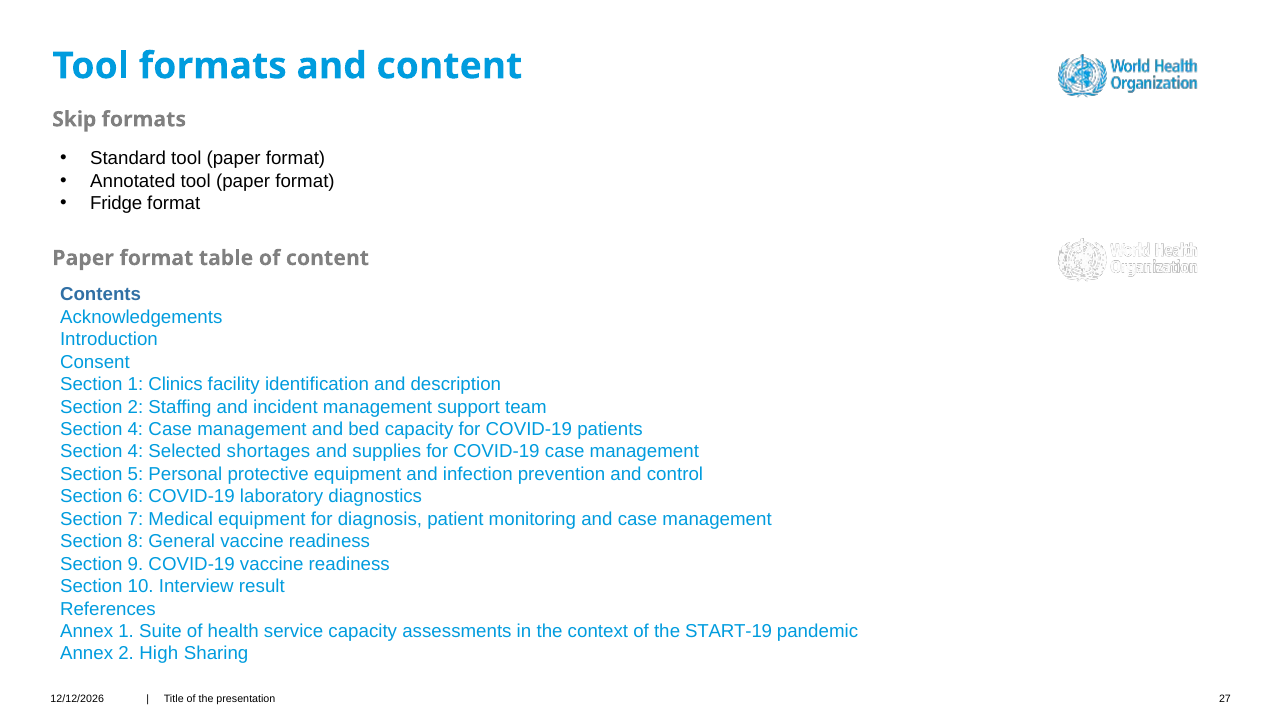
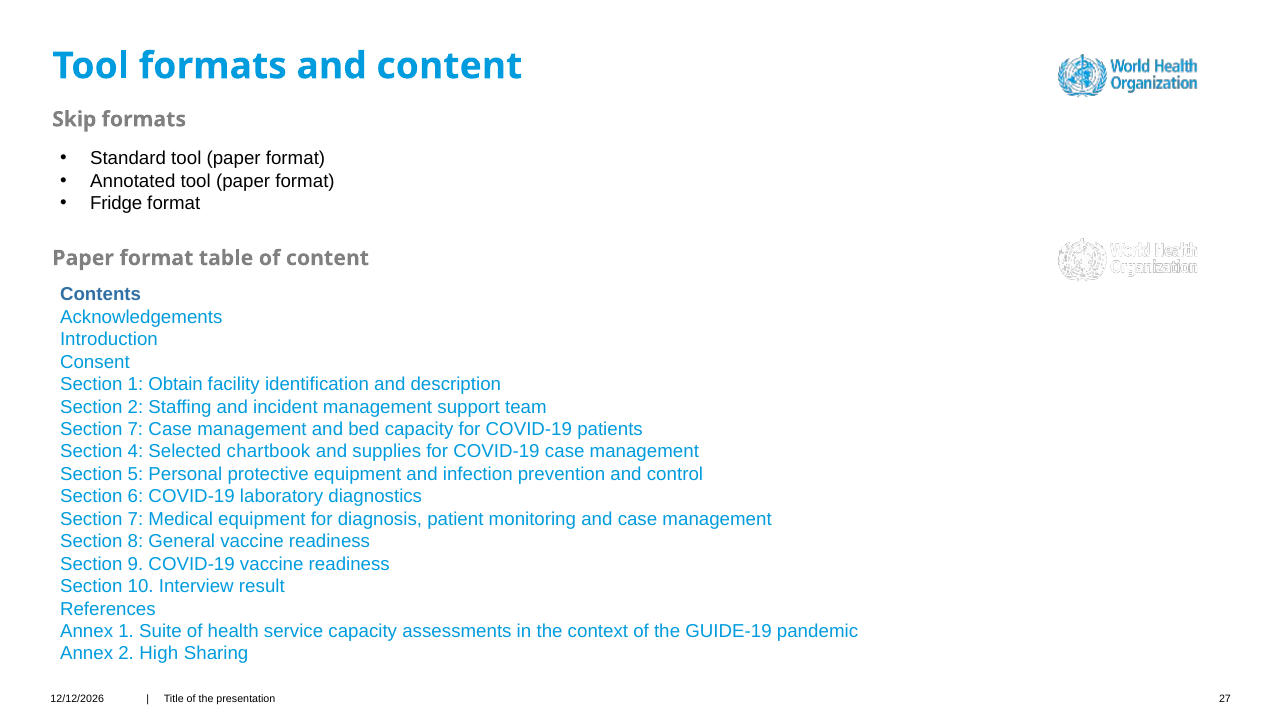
Clinics: Clinics -> Obtain
4 at (135, 429): 4 -> 7
shortages: shortages -> chartbook
START-19: START-19 -> GUIDE-19
